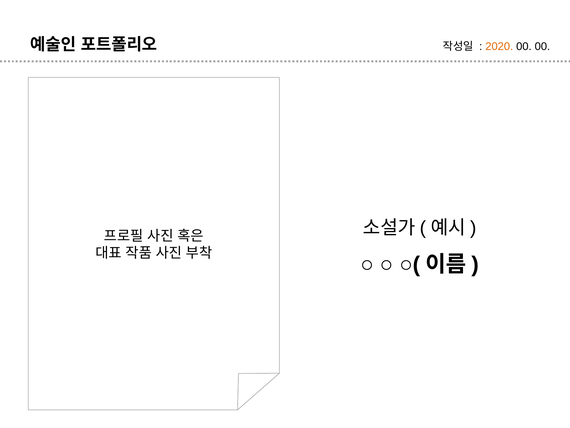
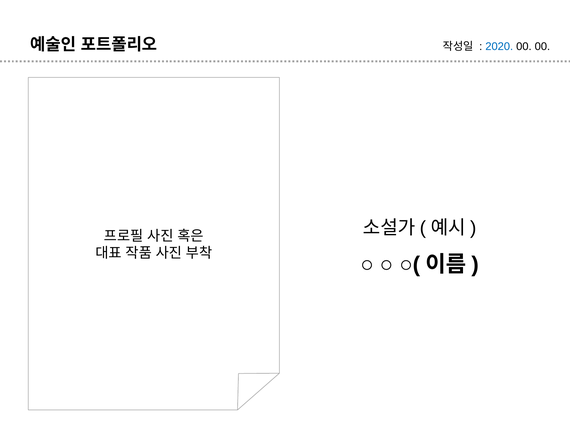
2020 colour: orange -> blue
